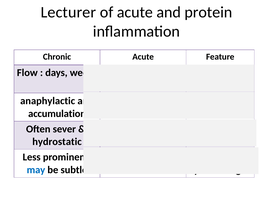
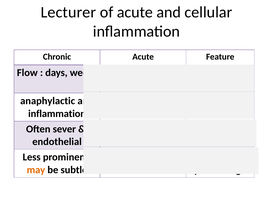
and protein: protein -> cellular
accumulation at (57, 114): accumulation -> inflammation
hydrostatic: hydrostatic -> endothelial
may colour: blue -> orange
